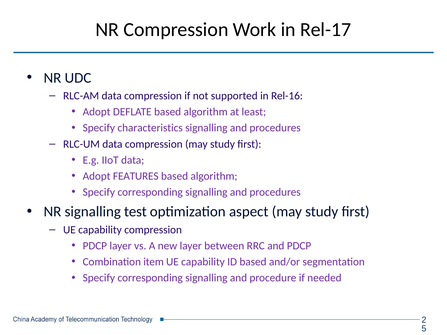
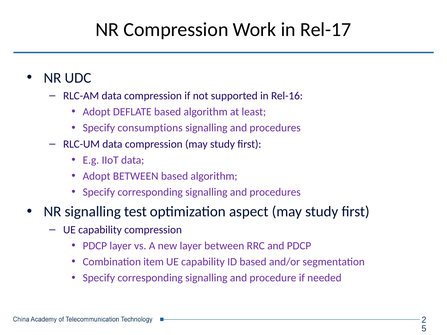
characteristics: characteristics -> consumptions
Adopt FEATURES: FEATURES -> BETWEEN
